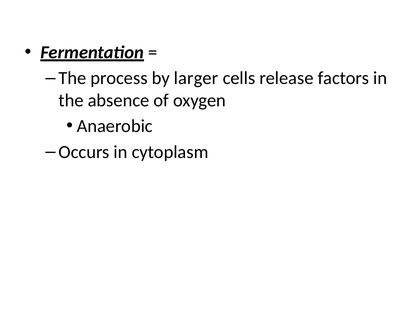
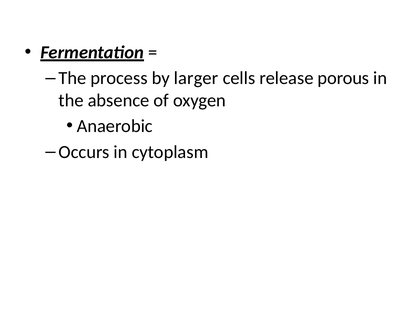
factors: factors -> porous
